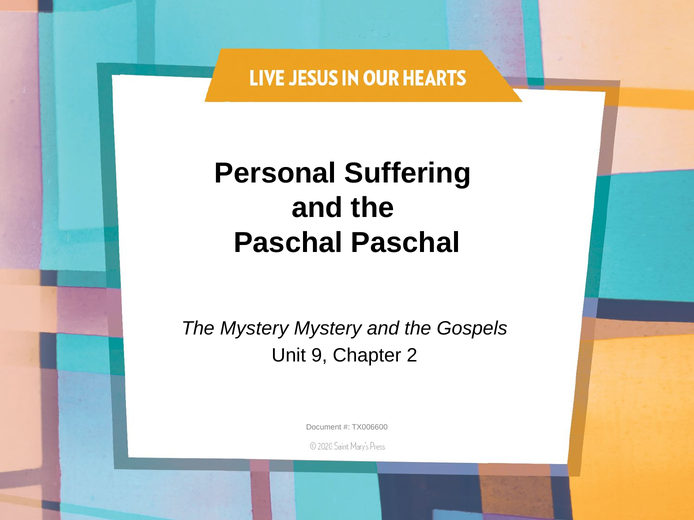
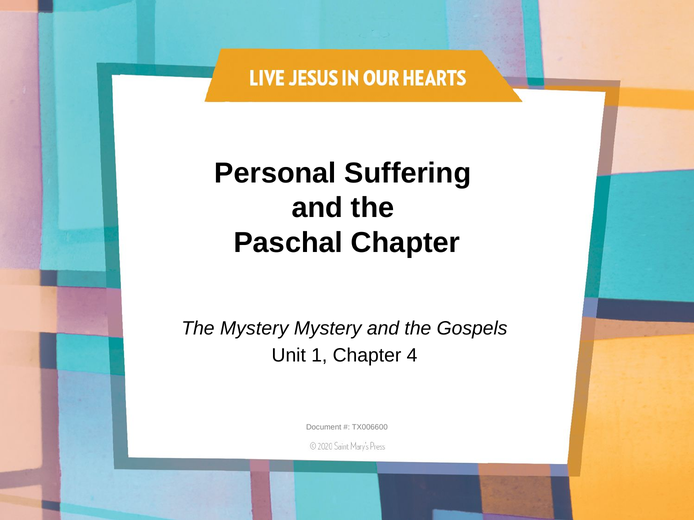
Paschal Paschal: Paschal -> Chapter
9: 9 -> 1
2: 2 -> 4
